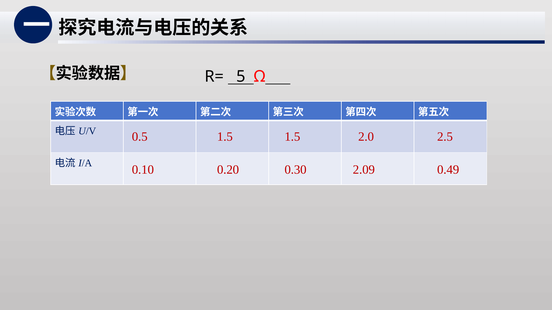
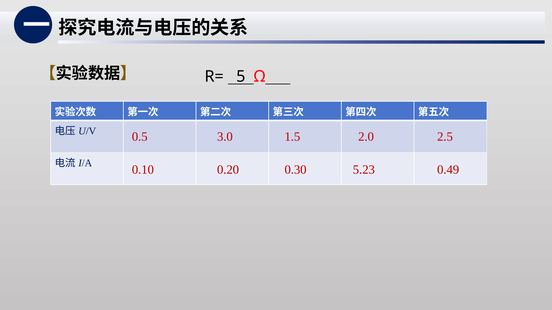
0.5 1.5: 1.5 -> 3.0
2.09: 2.09 -> 5.23
